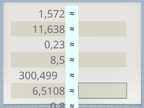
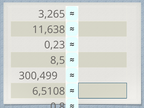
1,572: 1,572 -> 3,265
